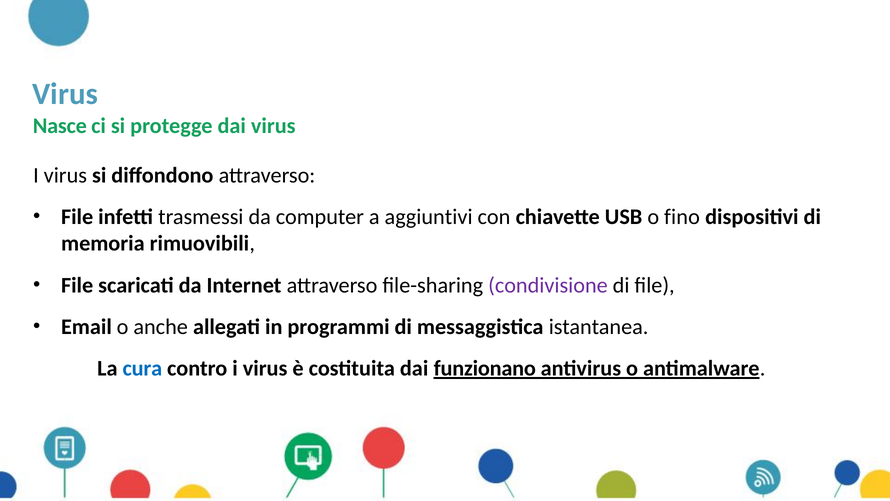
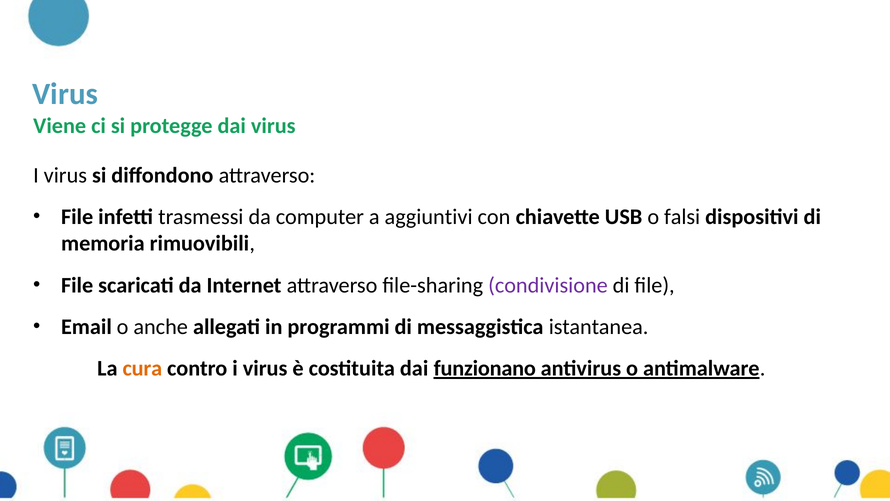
Nasce: Nasce -> Viene
fino: fino -> falsi
cura colour: blue -> orange
